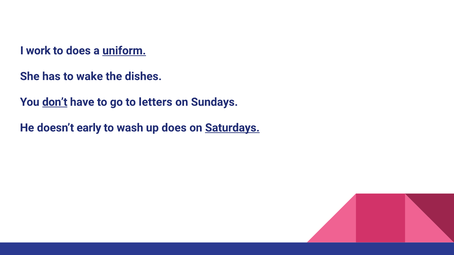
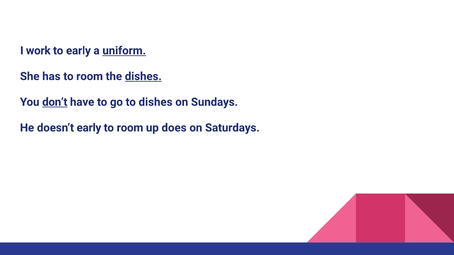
to does: does -> early
has to wake: wake -> room
dishes at (143, 76) underline: none -> present
to letters: letters -> dishes
wash at (130, 128): wash -> room
Saturdays underline: present -> none
